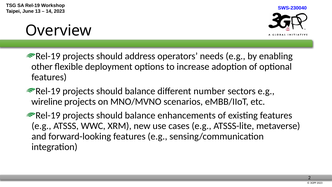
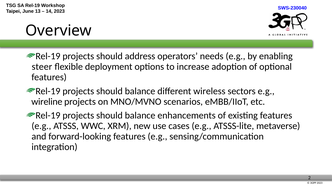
other: other -> steer
number: number -> wireless
